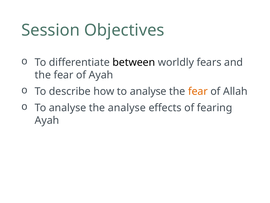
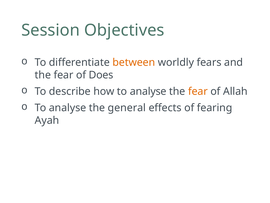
between colour: black -> orange
of Ayah: Ayah -> Does
the analyse: analyse -> general
